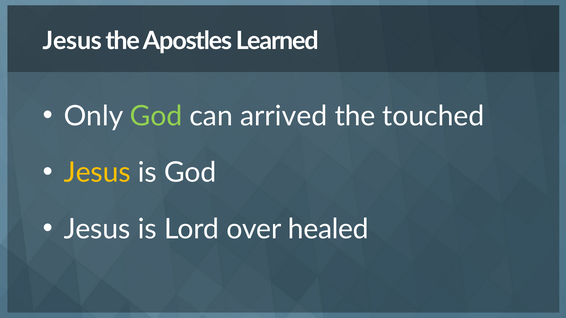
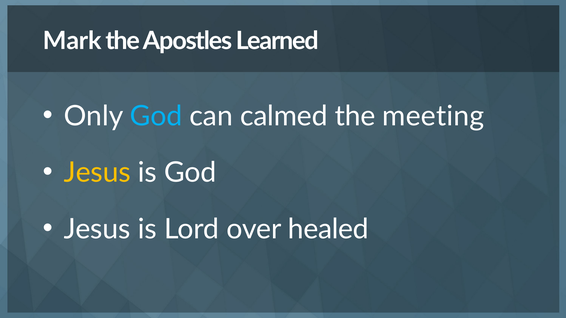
Jesus at (72, 41): Jesus -> Mark
God at (156, 116) colour: light green -> light blue
arrived: arrived -> calmed
touched: touched -> meeting
